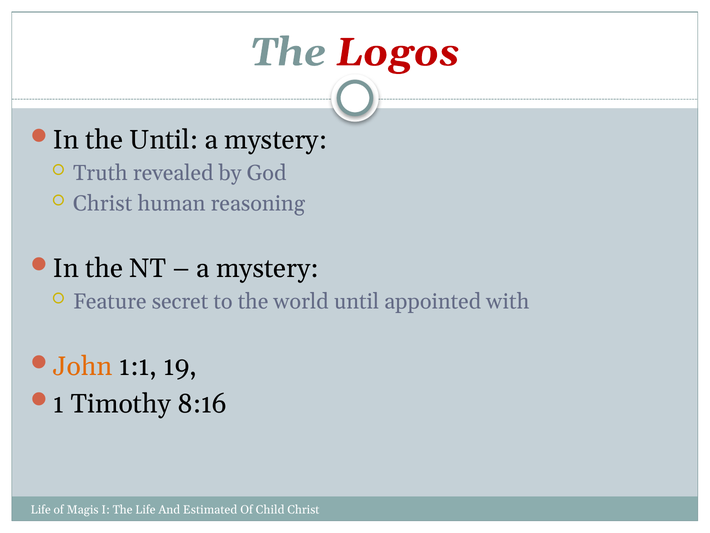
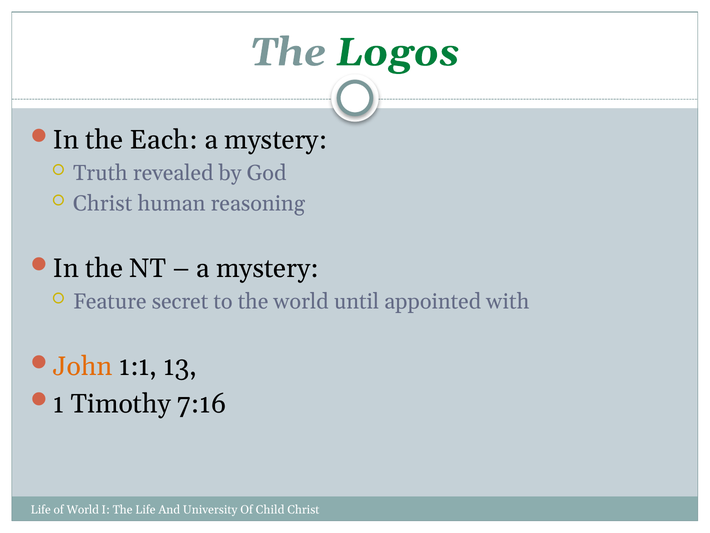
Logos colour: red -> green
the Until: Until -> Each
19: 19 -> 13
8:16: 8:16 -> 7:16
of Magis: Magis -> World
Estimated: Estimated -> University
